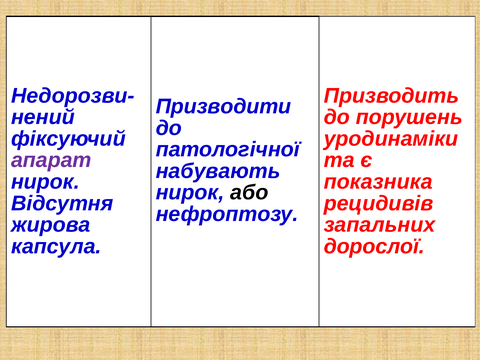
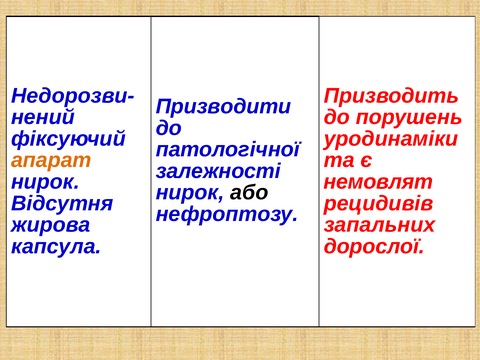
апарат colour: purple -> orange
набувають: набувають -> залежності
показника: показника -> немовлят
